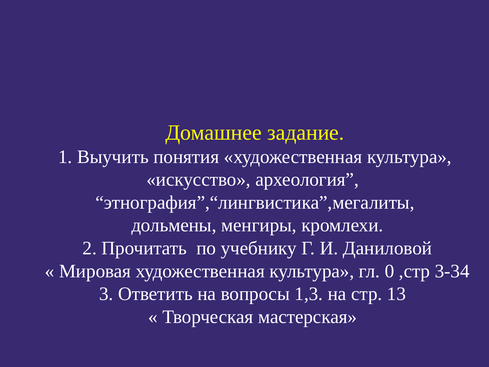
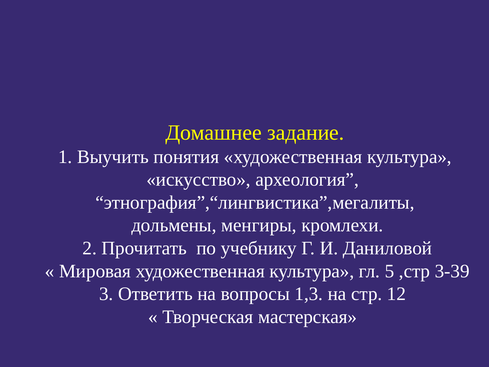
0: 0 -> 5
3-34: 3-34 -> 3-39
13: 13 -> 12
